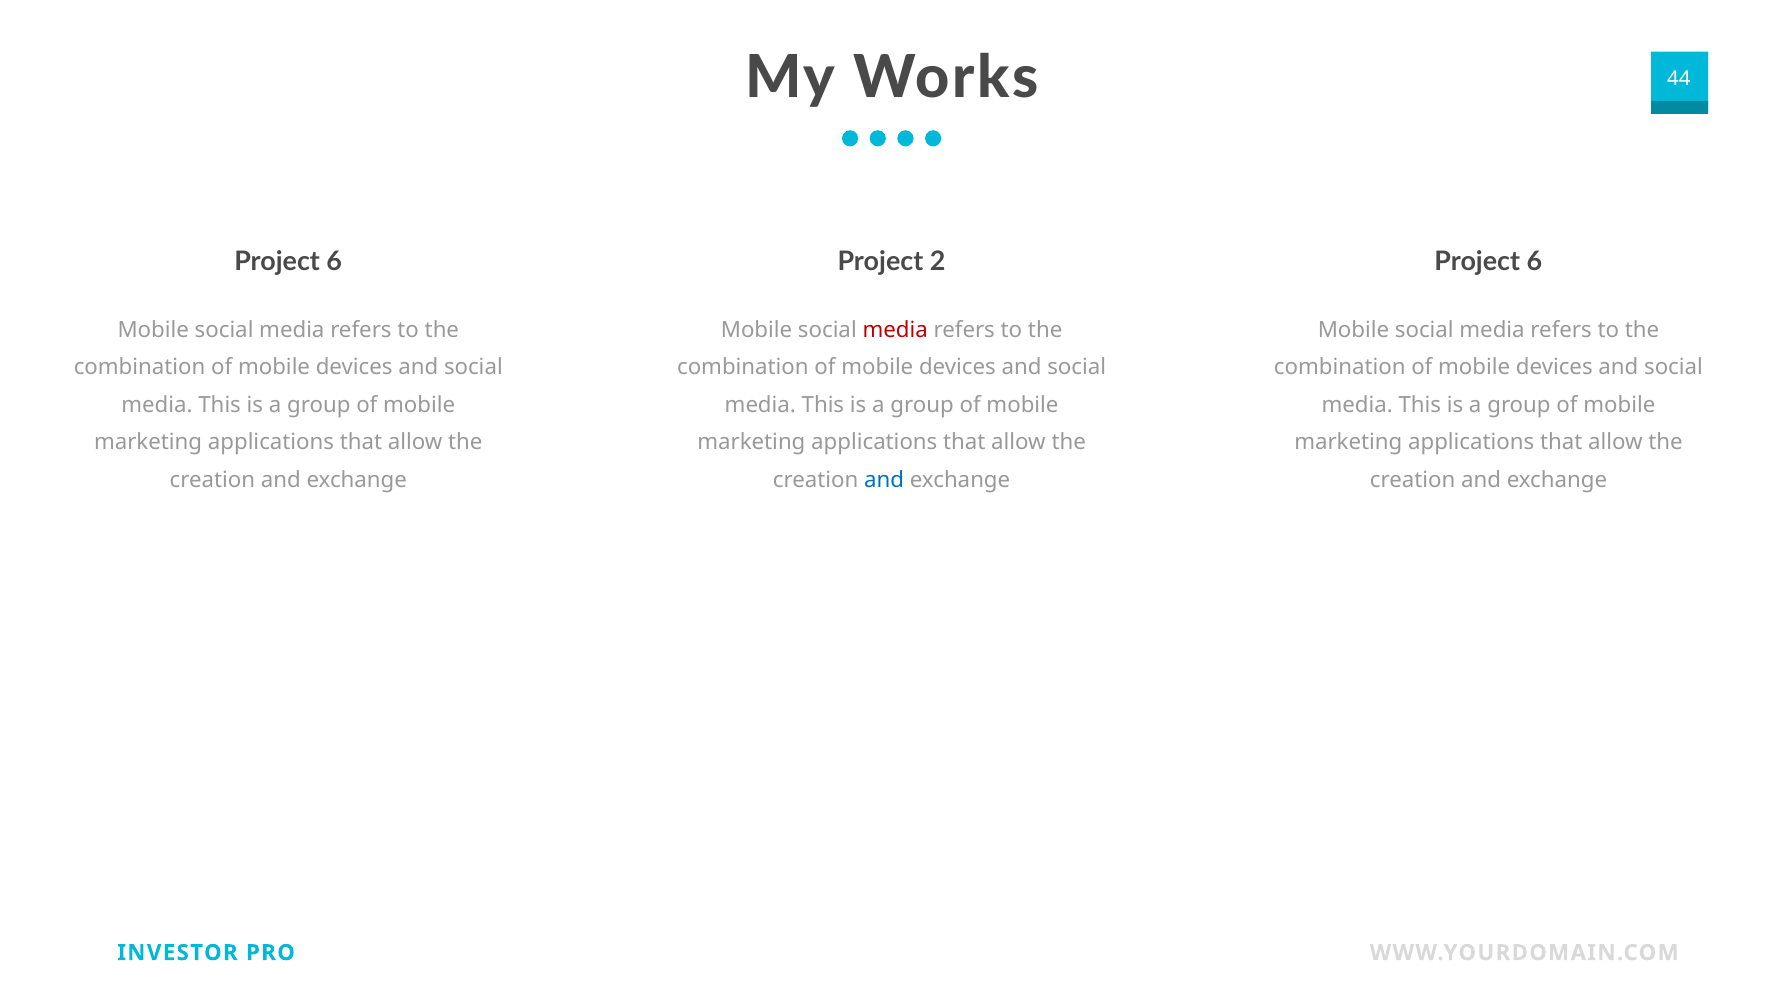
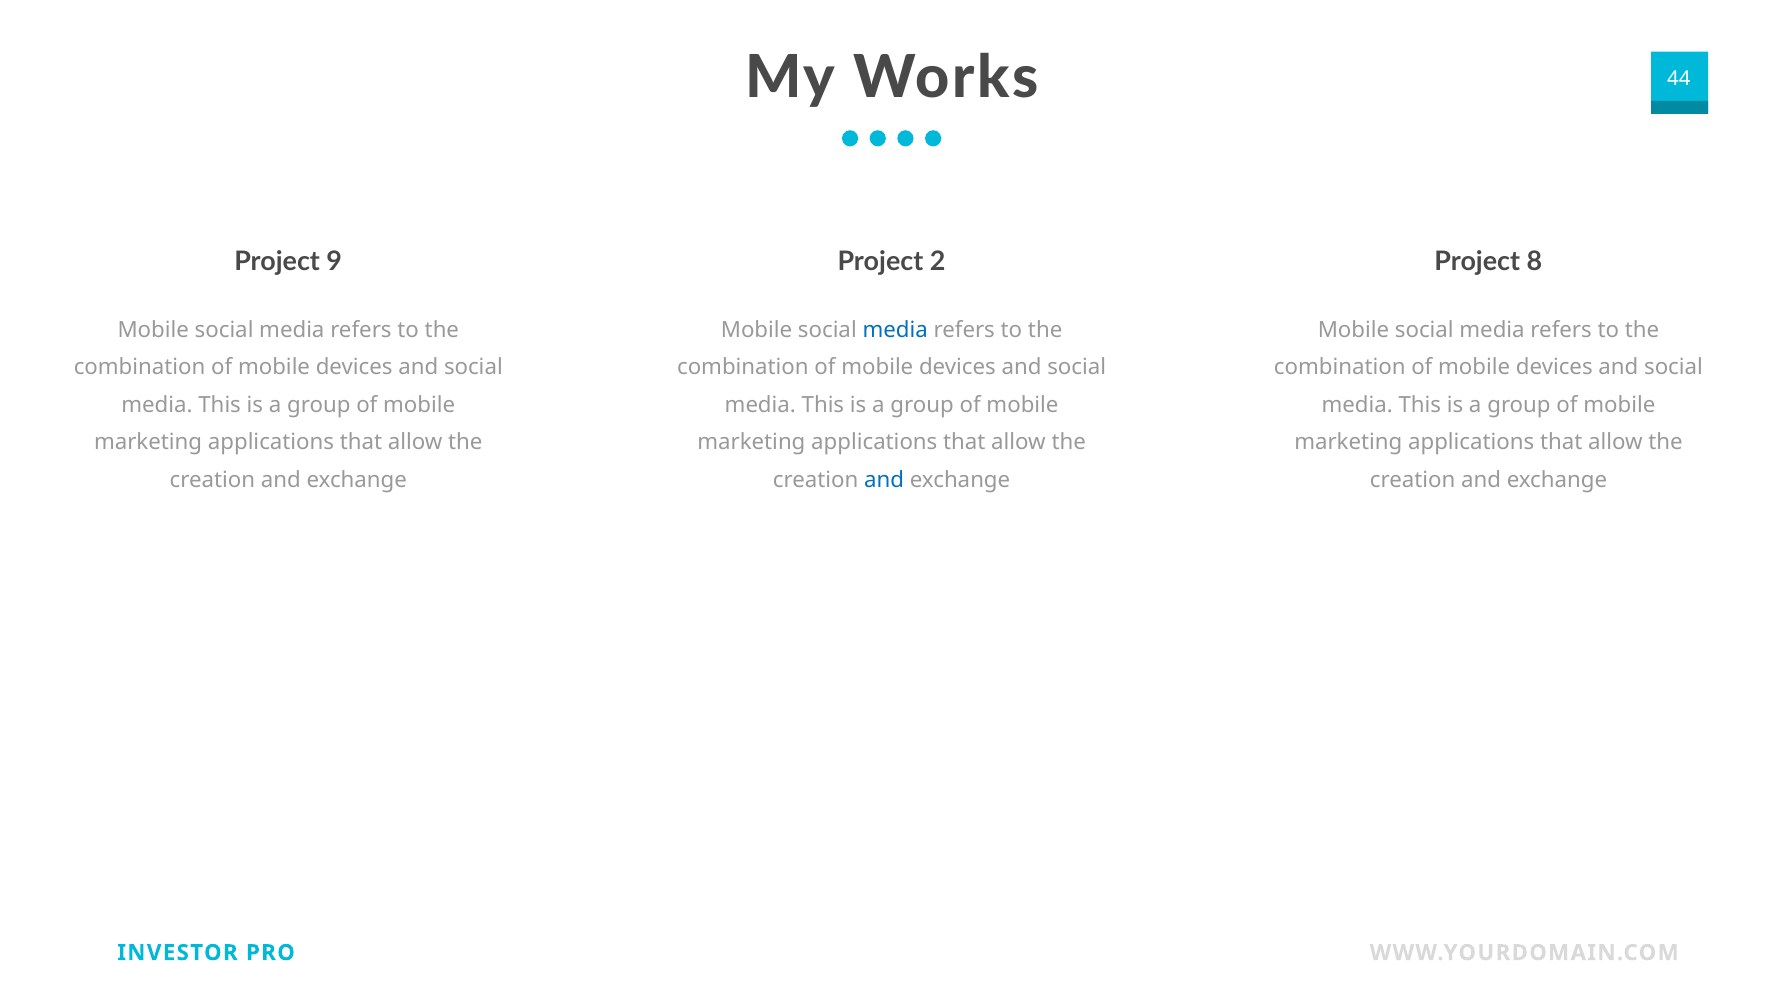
6 at (334, 262): 6 -> 9
6 at (1534, 262): 6 -> 8
media at (895, 330) colour: red -> blue
